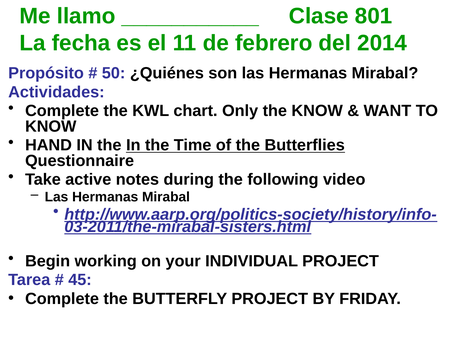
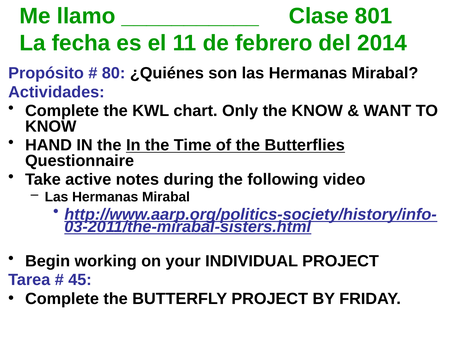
50: 50 -> 80
